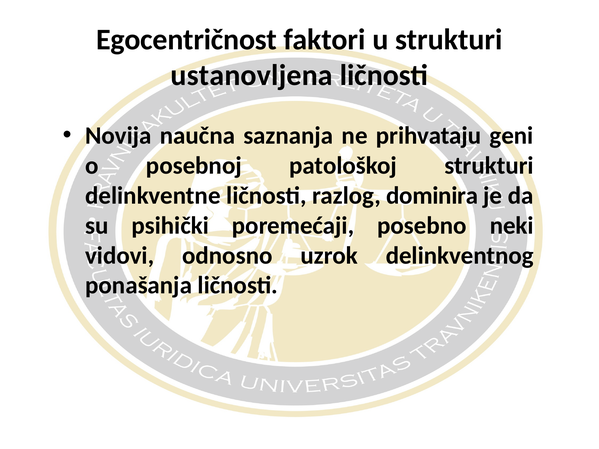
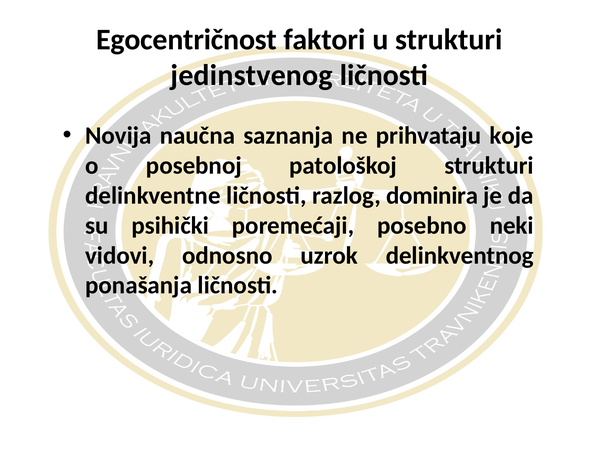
ustanovljena: ustanovljena -> jedinstvenog
geni: geni -> koje
